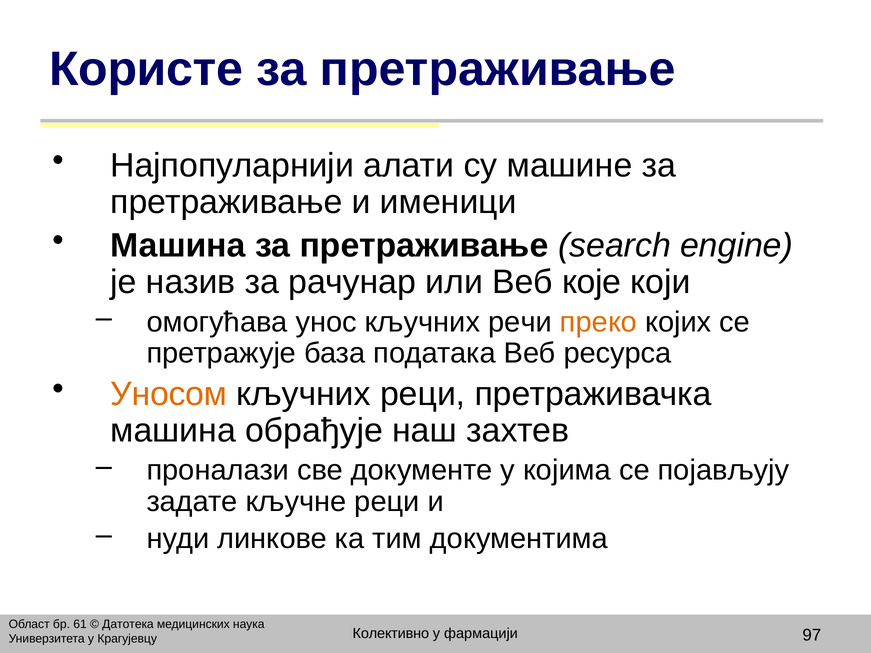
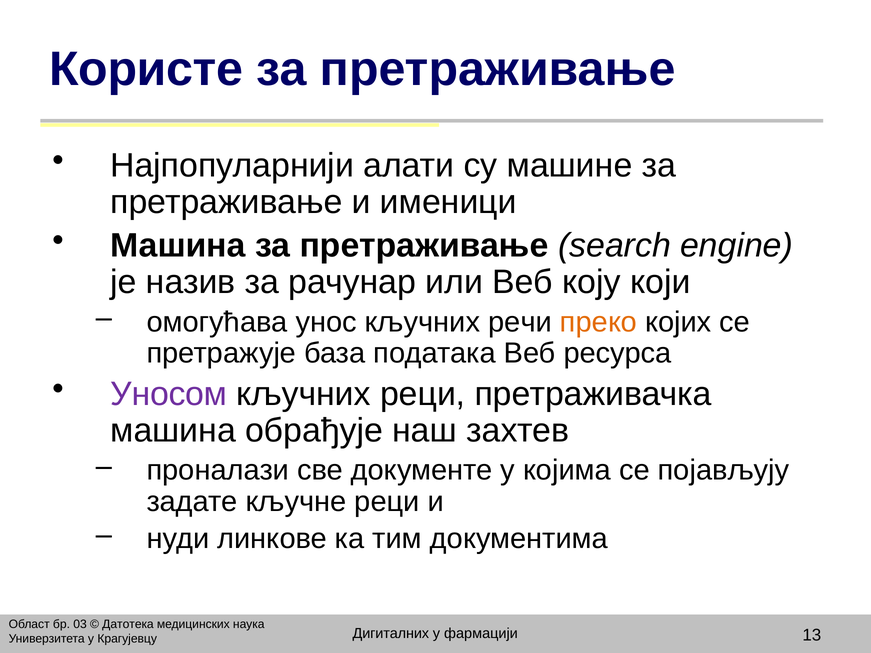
које: које -> коју
Уносом colour: orange -> purple
61: 61 -> 03
Колективно: Колективно -> Дигиталних
97: 97 -> 13
